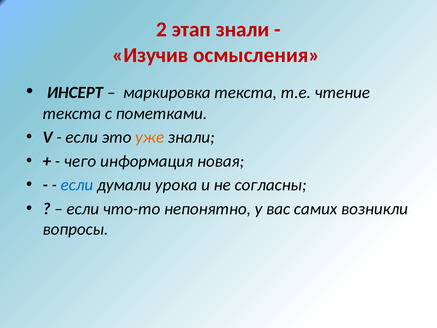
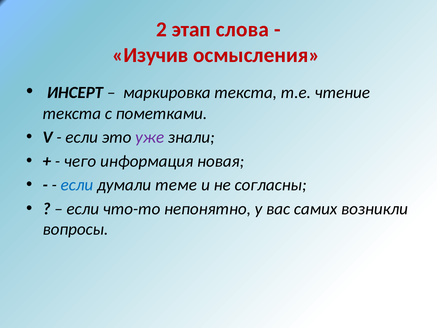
этап знали: знали -> слова
уже colour: orange -> purple
урока: урока -> теме
